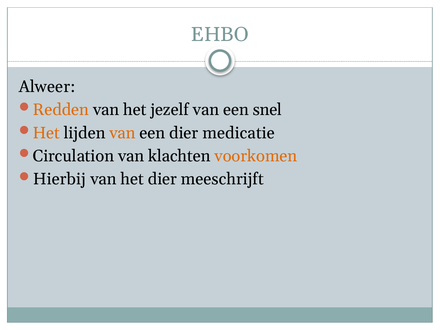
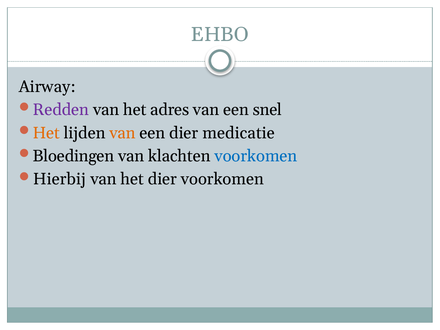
Alweer: Alweer -> Airway
Redden colour: orange -> purple
jezelf: jezelf -> adres
Circulation: Circulation -> Bloedingen
voorkomen at (256, 156) colour: orange -> blue
dier meeschrijft: meeschrijft -> voorkomen
